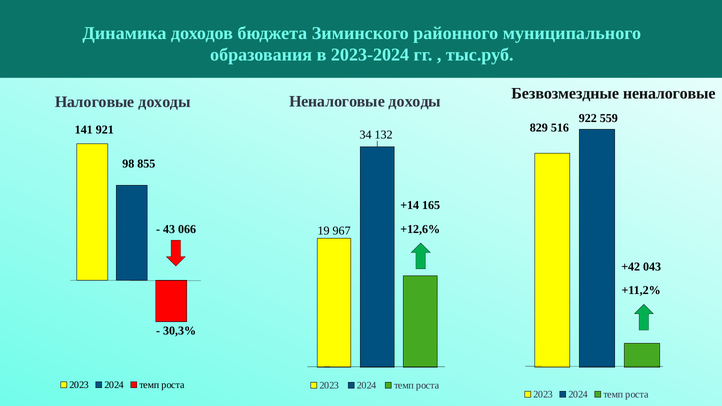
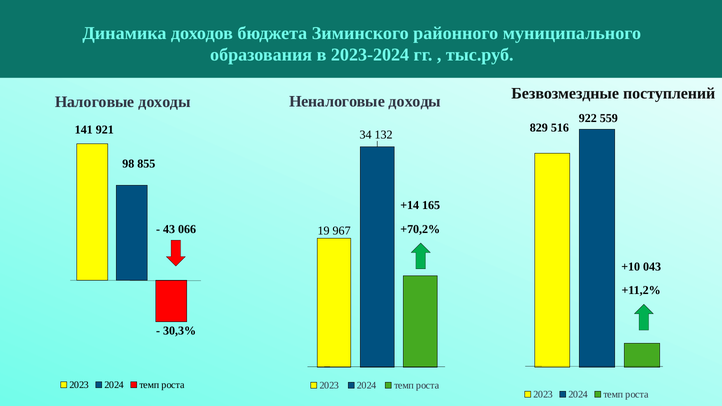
Безвозмездные неналоговые: неналоговые -> поступлений
+12,6%: +12,6% -> +70,2%
+42: +42 -> +10
